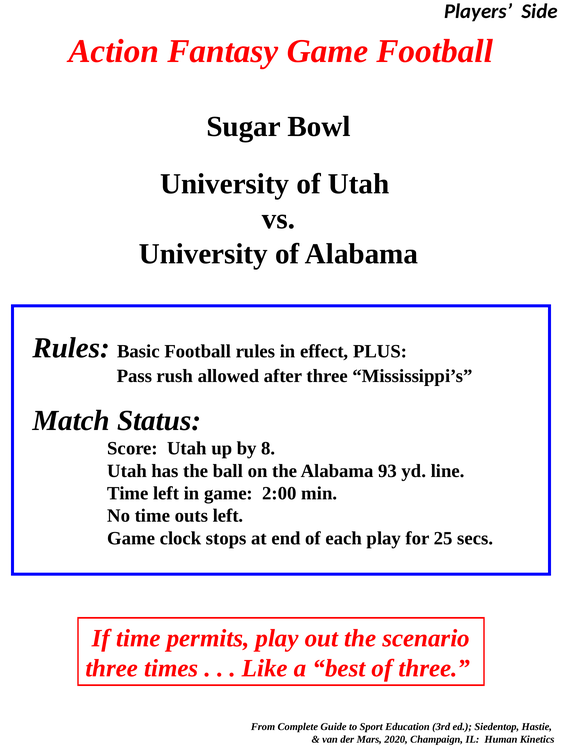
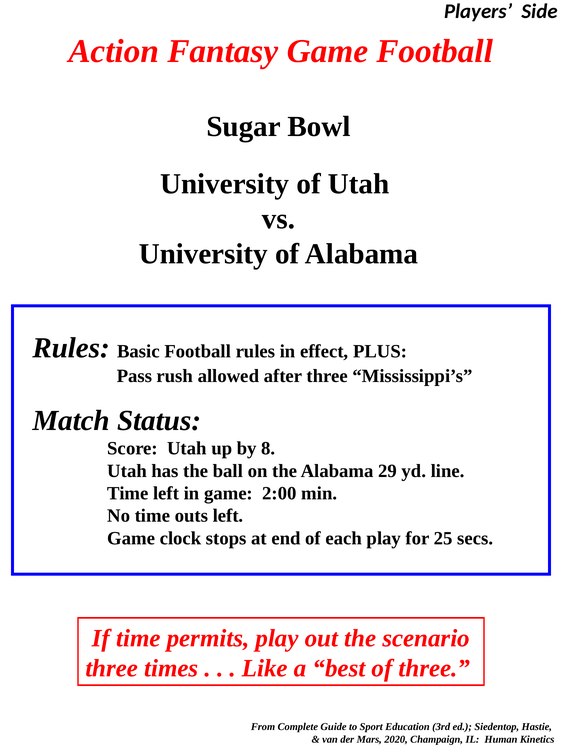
93: 93 -> 29
